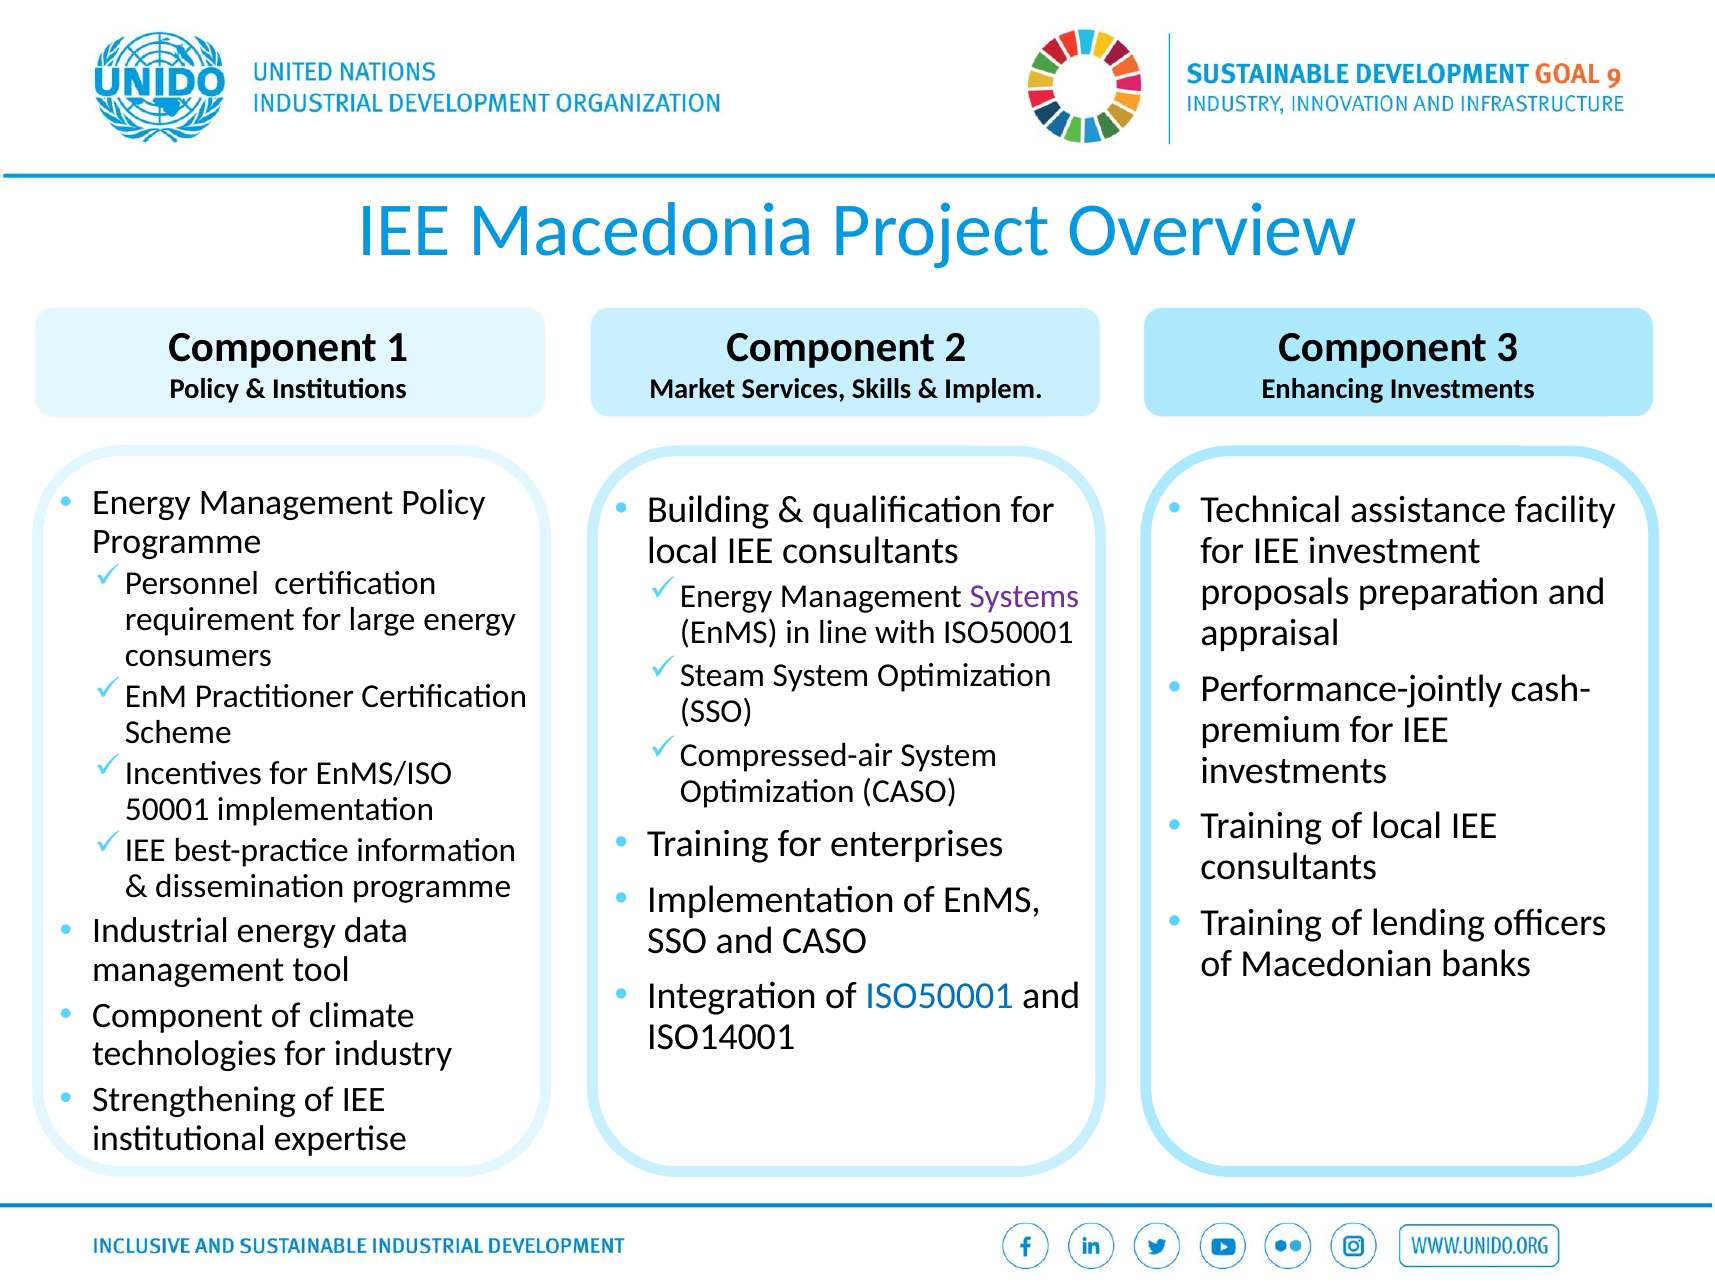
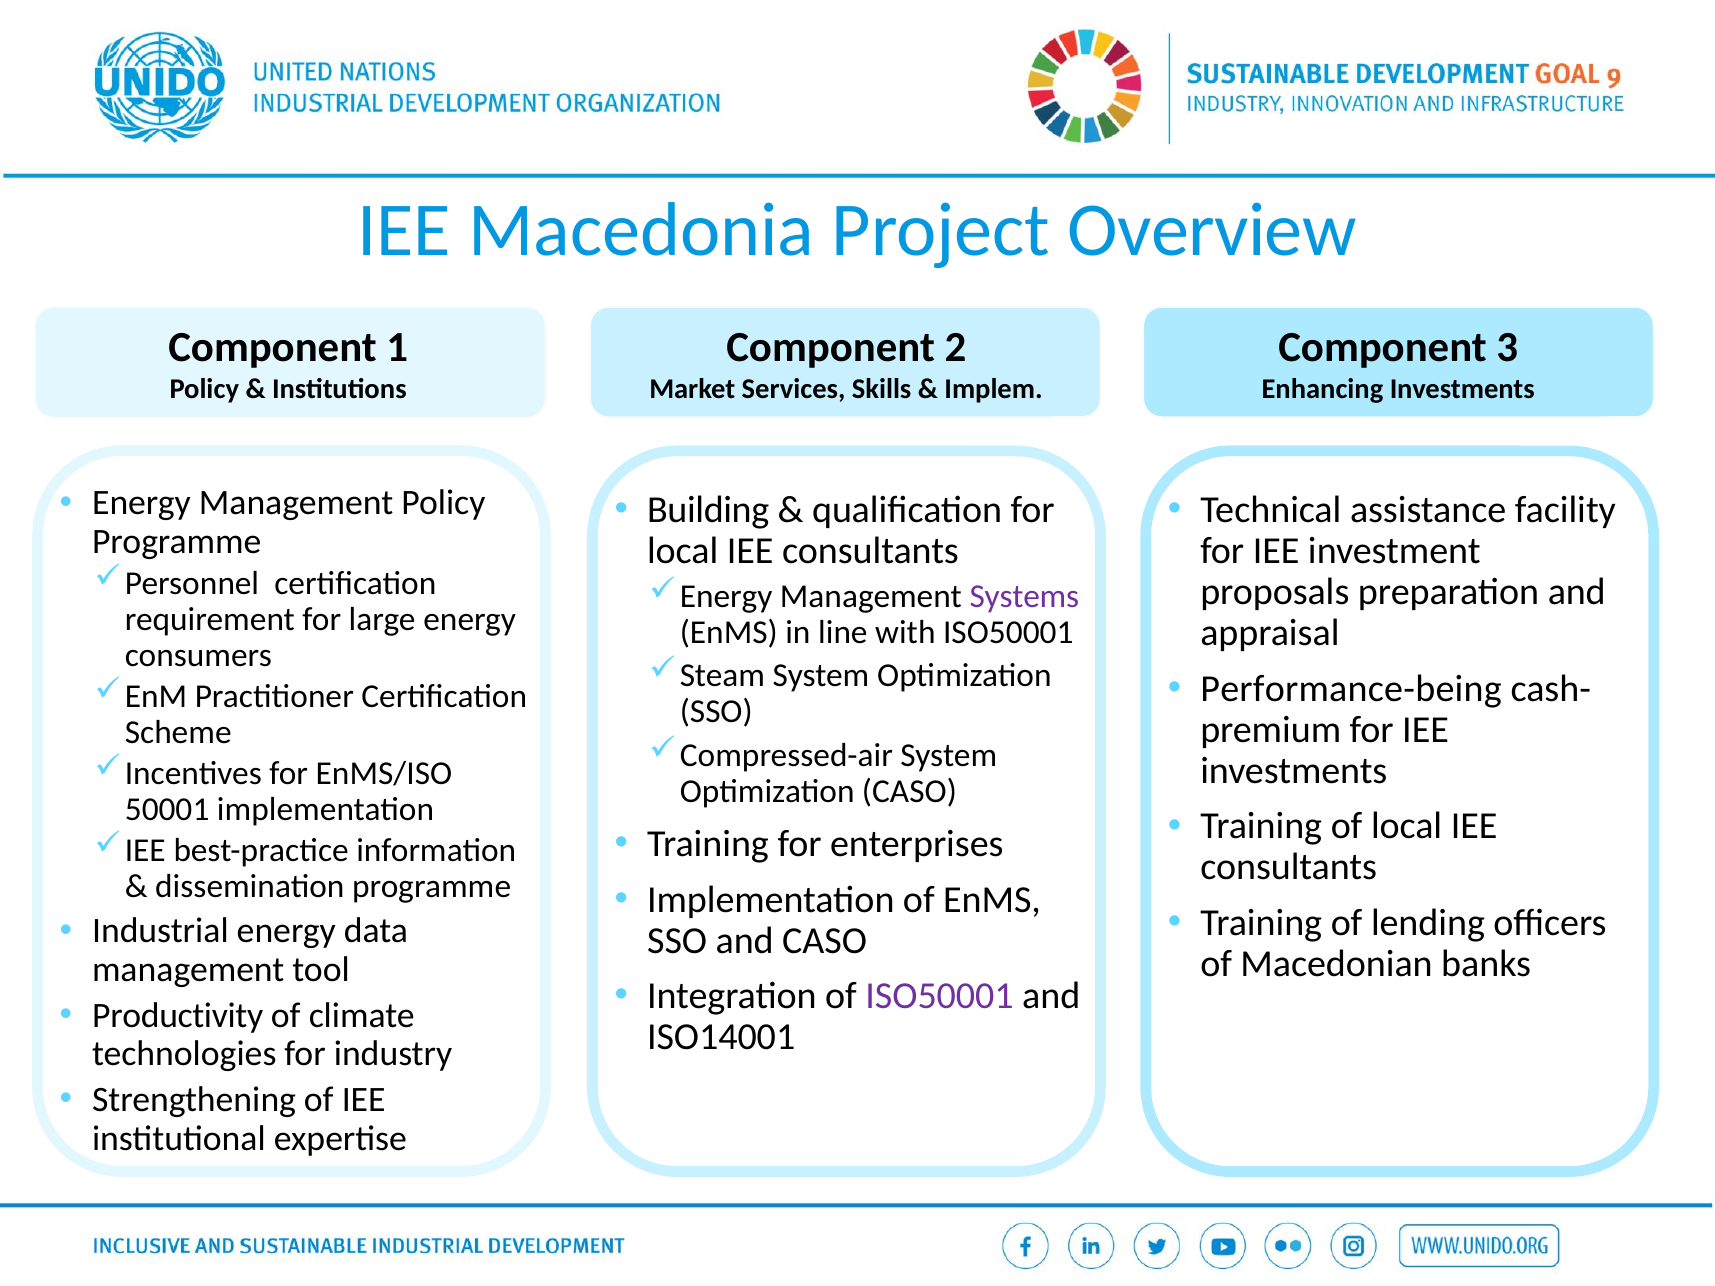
Performance-jointly: Performance-jointly -> Performance-being
ISO50001 at (940, 996) colour: blue -> purple
Component at (178, 1015): Component -> Productivity
